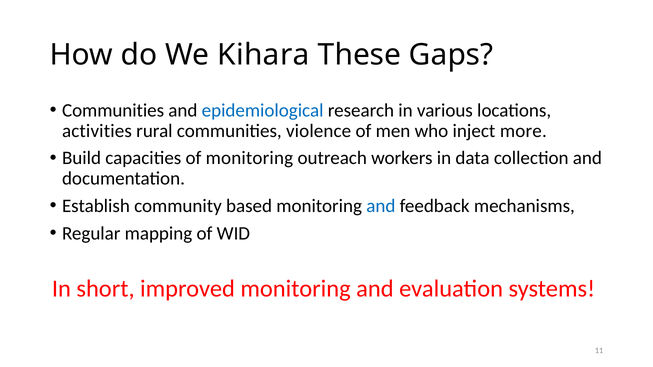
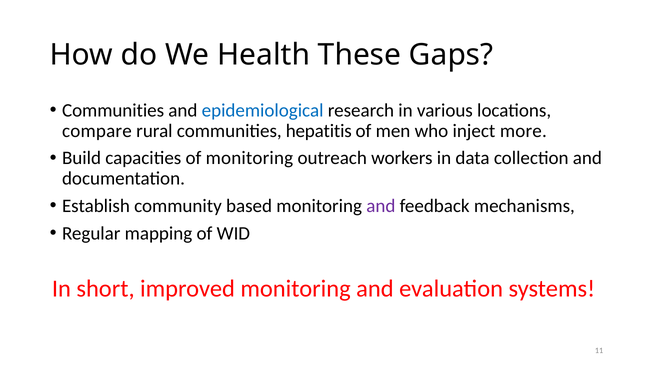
Kihara: Kihara -> Health
activities: activities -> compare
violence: violence -> hepatitis
and at (381, 206) colour: blue -> purple
